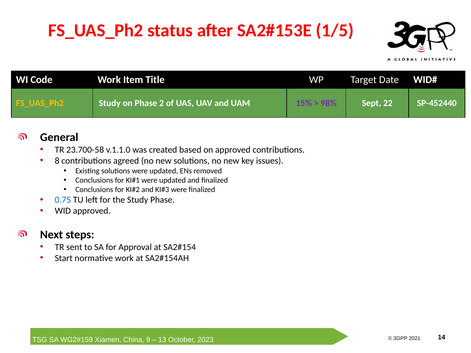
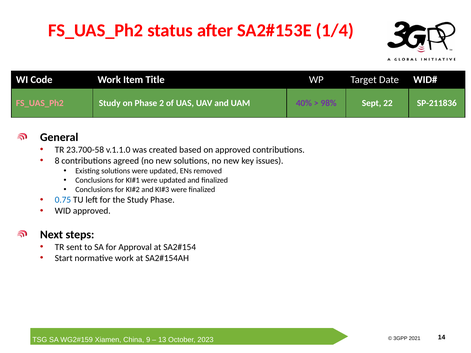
1/5: 1/5 -> 1/4
FS_UAS_Ph2 at (40, 103) colour: yellow -> pink
15%: 15% -> 40%
SP-452440: SP-452440 -> SP-211836
